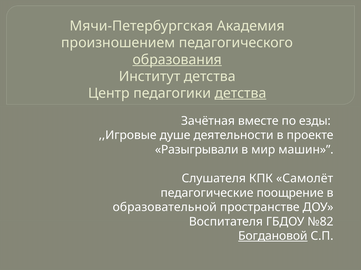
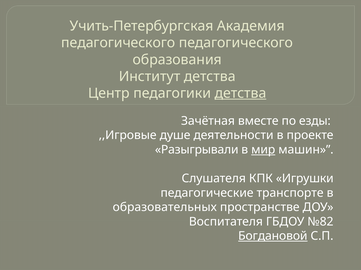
Мячи-Петербургская: Мячи-Петербургская -> Учить-Петербургская
произношением at (118, 43): произношением -> педагогического
образования underline: present -> none
мир underline: none -> present
Самолёт: Самолёт -> Игрушки
поощрение: поощрение -> транспорте
образовательной: образовательной -> образовательных
